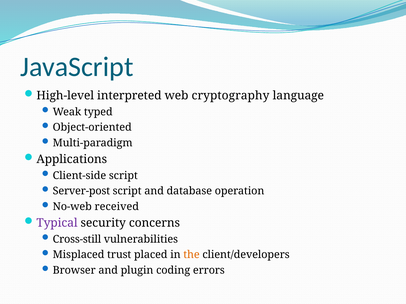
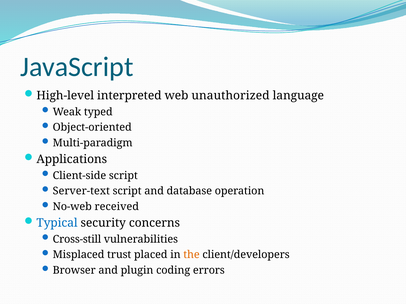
cryptography: cryptography -> unauthorized
Server-post: Server-post -> Server-text
Typical colour: purple -> blue
